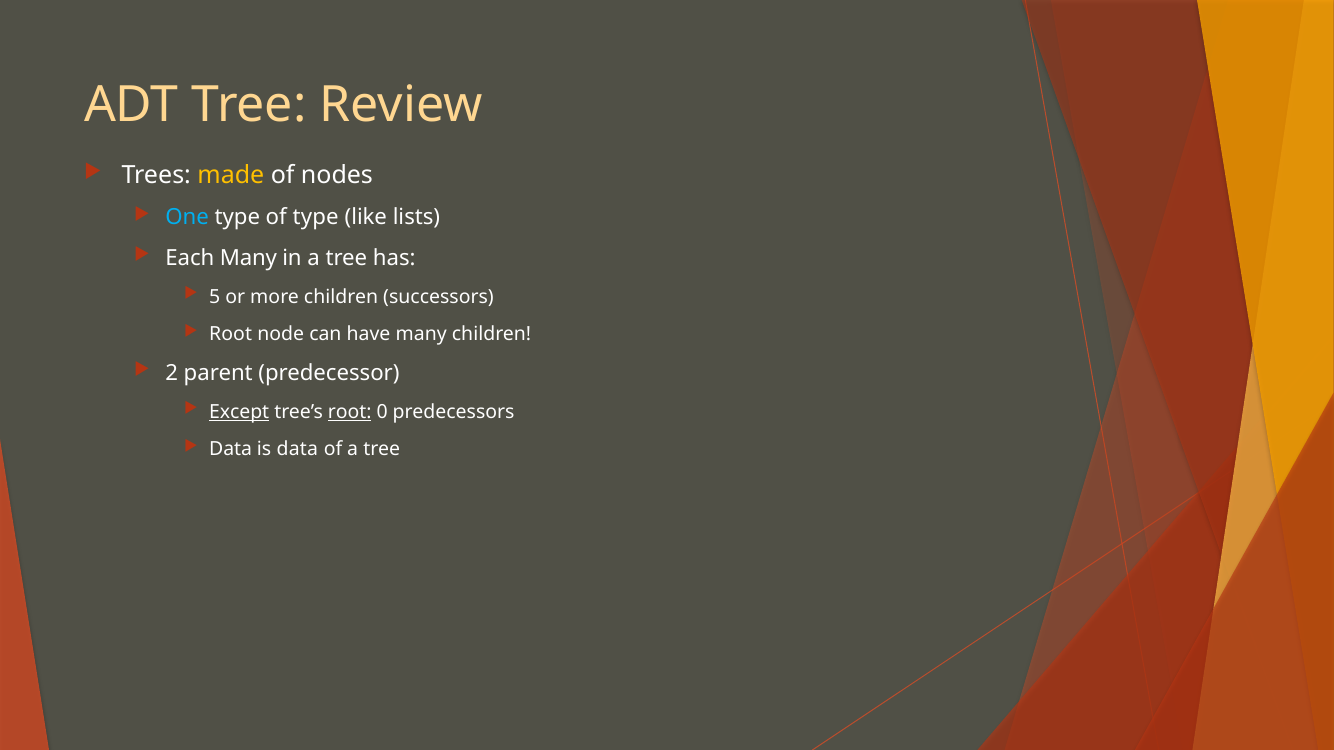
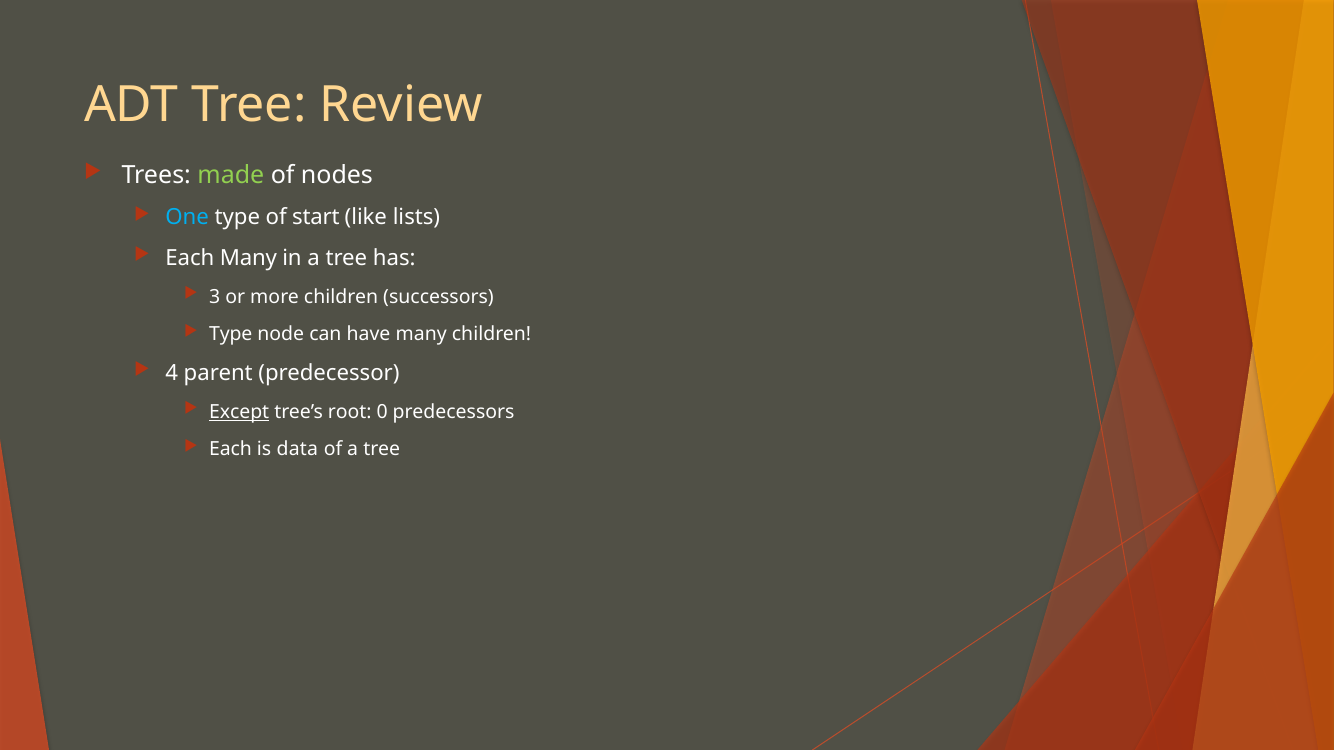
made colour: yellow -> light green
of type: type -> start
5: 5 -> 3
Root at (231, 334): Root -> Type
2: 2 -> 4
root at (350, 412) underline: present -> none
Data at (231, 449): Data -> Each
